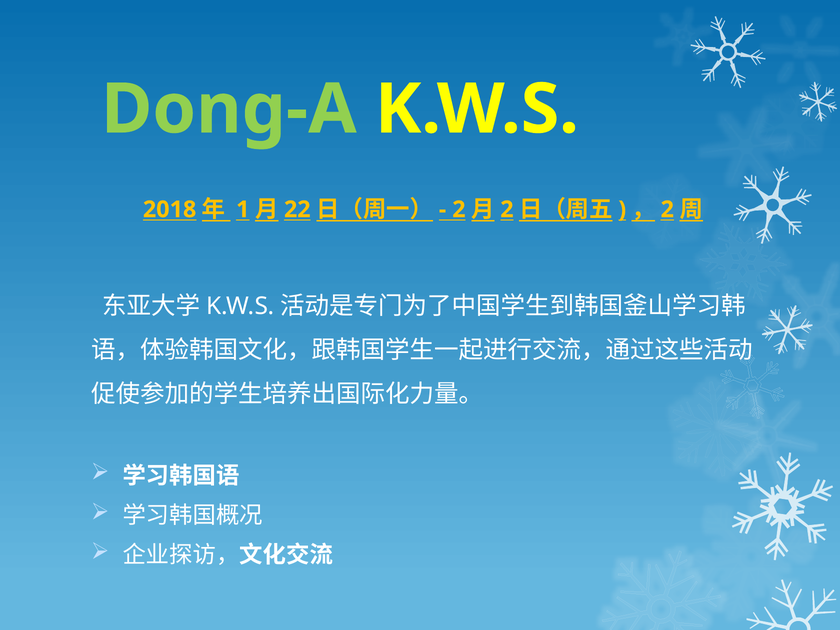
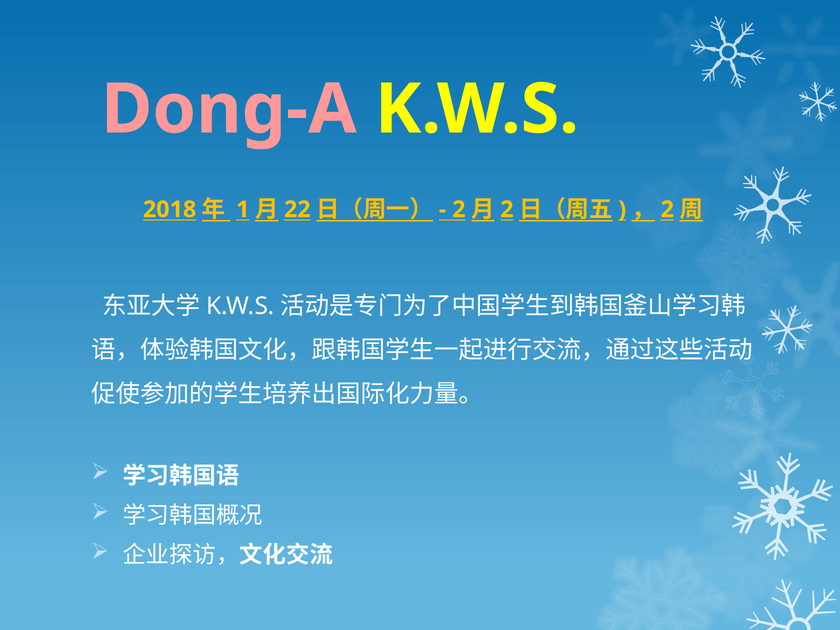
Dong-A colour: light green -> pink
